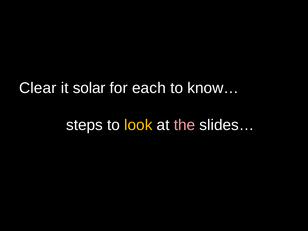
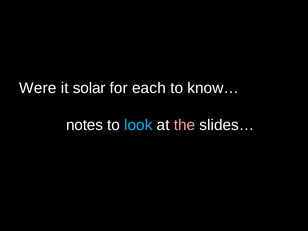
Clear: Clear -> Were
steps: steps -> notes
look colour: yellow -> light blue
